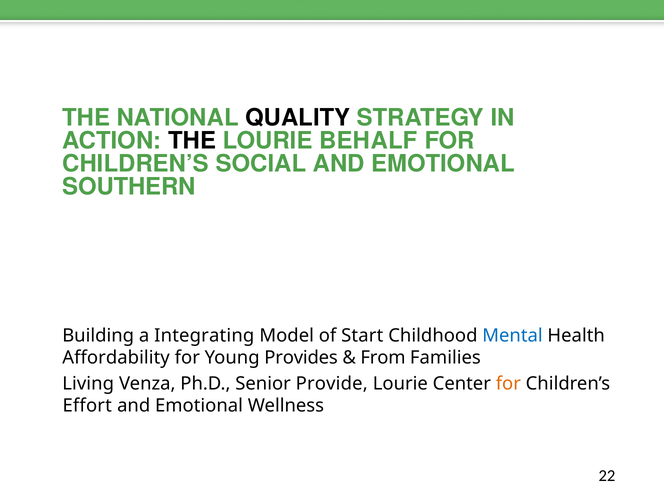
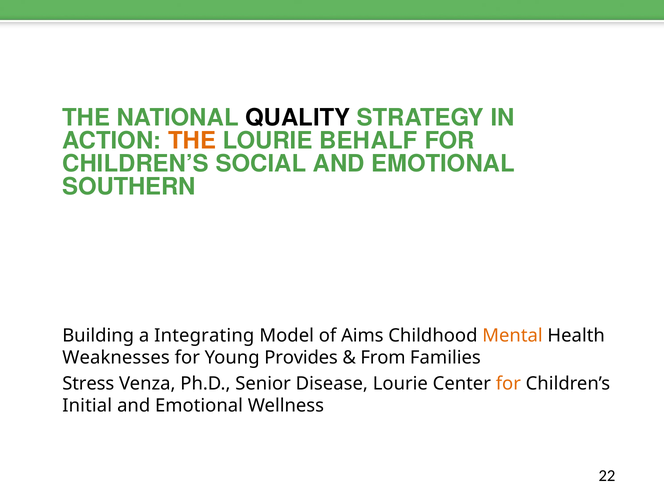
THE at (192, 141) colour: black -> orange
Start: Start -> Aims
Mental colour: blue -> orange
Affordability: Affordability -> Weaknesses
Living: Living -> Stress
Provide: Provide -> Disease
Effort: Effort -> Initial
